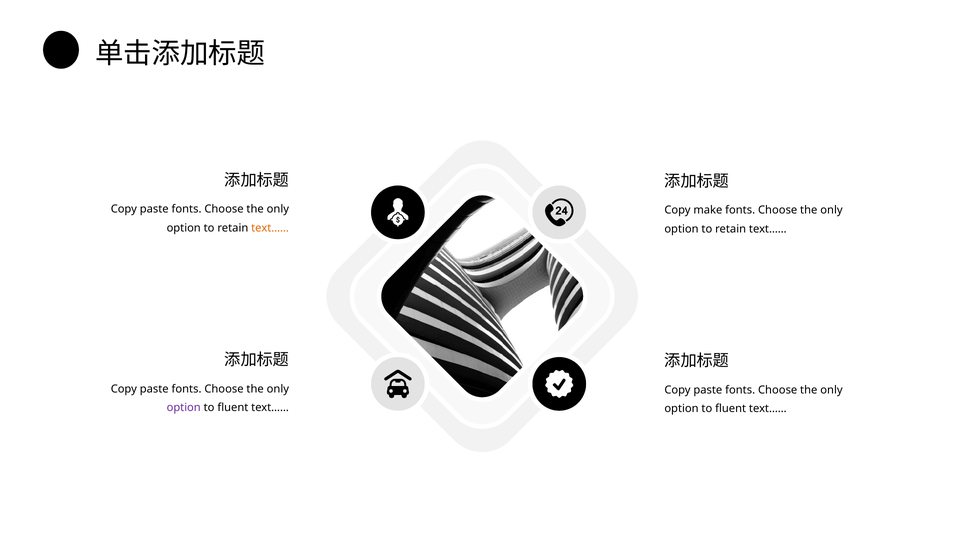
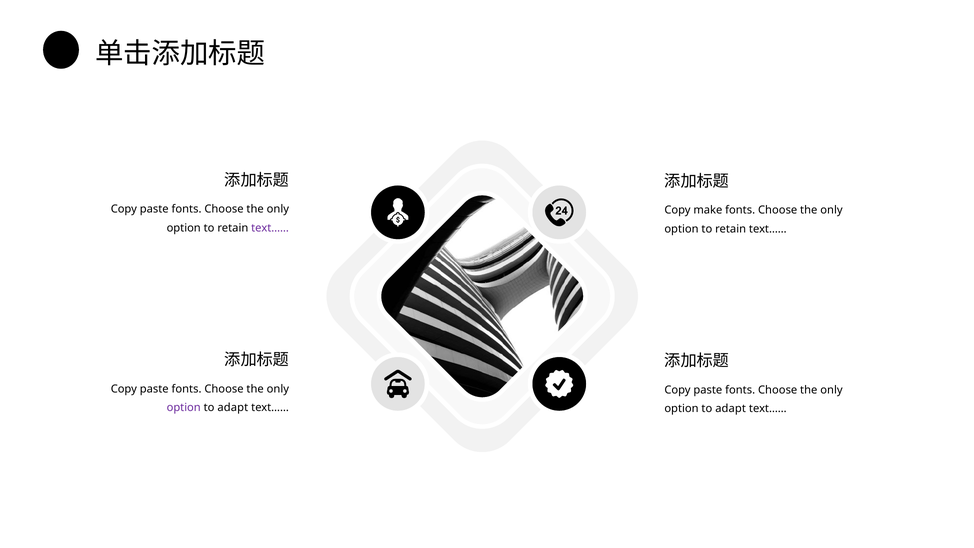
text…… at (270, 228) colour: orange -> purple
fluent at (233, 408): fluent -> adapt
fluent at (731, 409): fluent -> adapt
